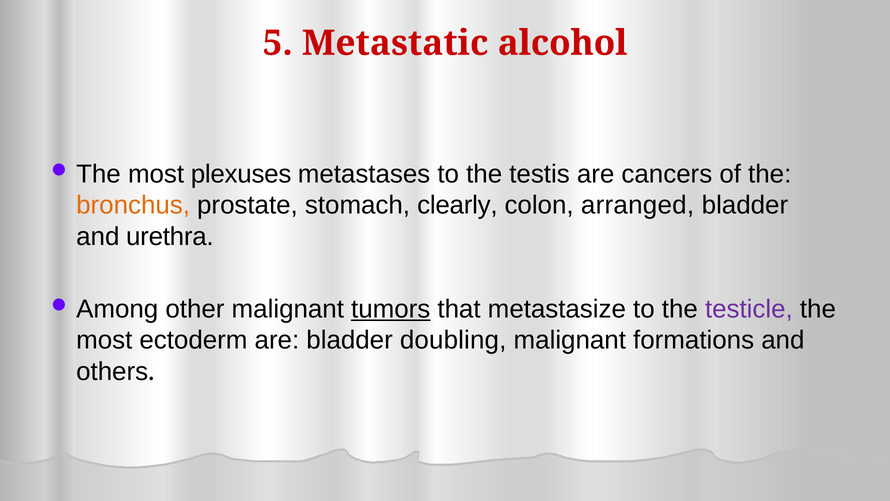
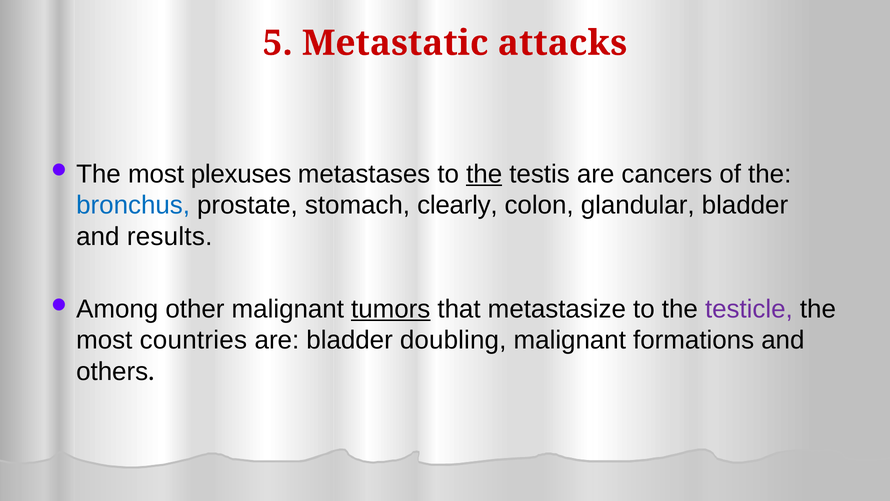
alcohol: alcohol -> attacks
the at (484, 174) underline: none -> present
bronchus colour: orange -> blue
arranged: arranged -> glandular
urethra: urethra -> results
ectoderm: ectoderm -> countries
